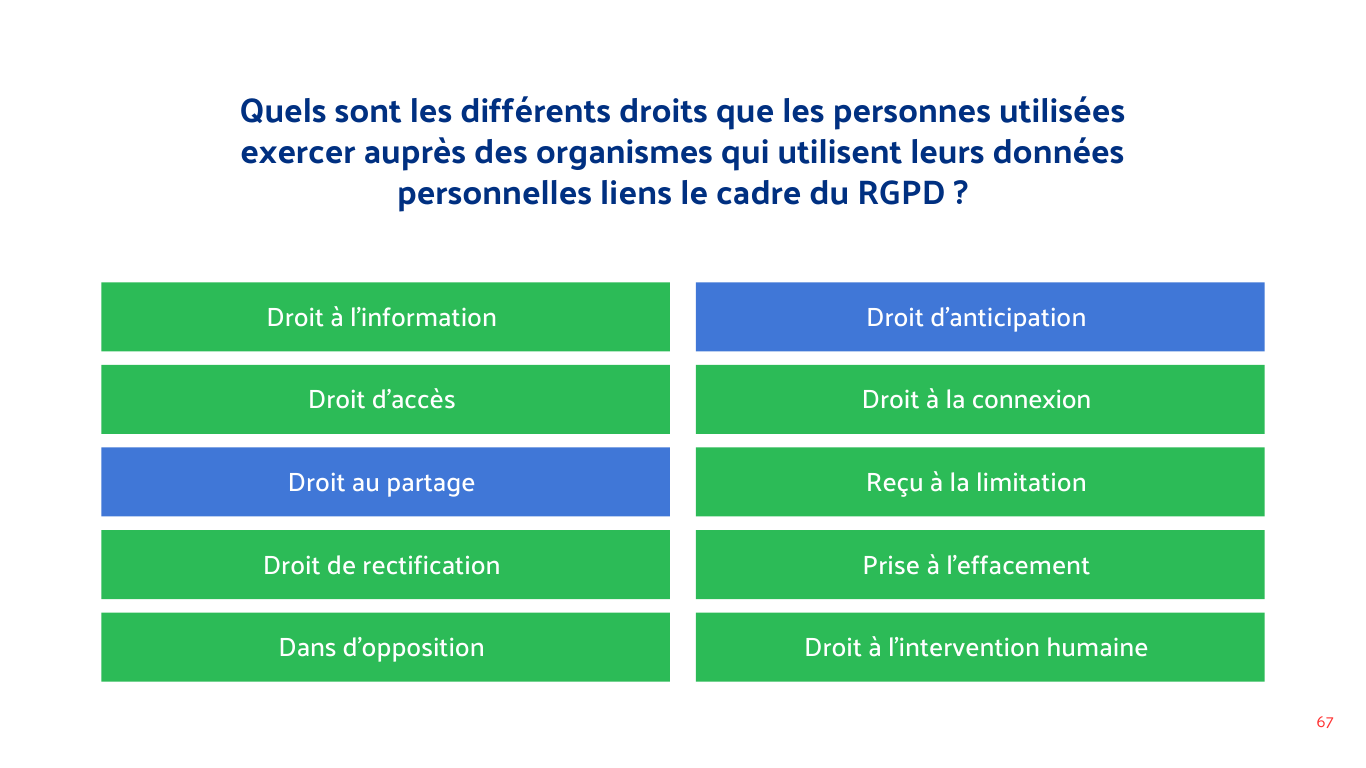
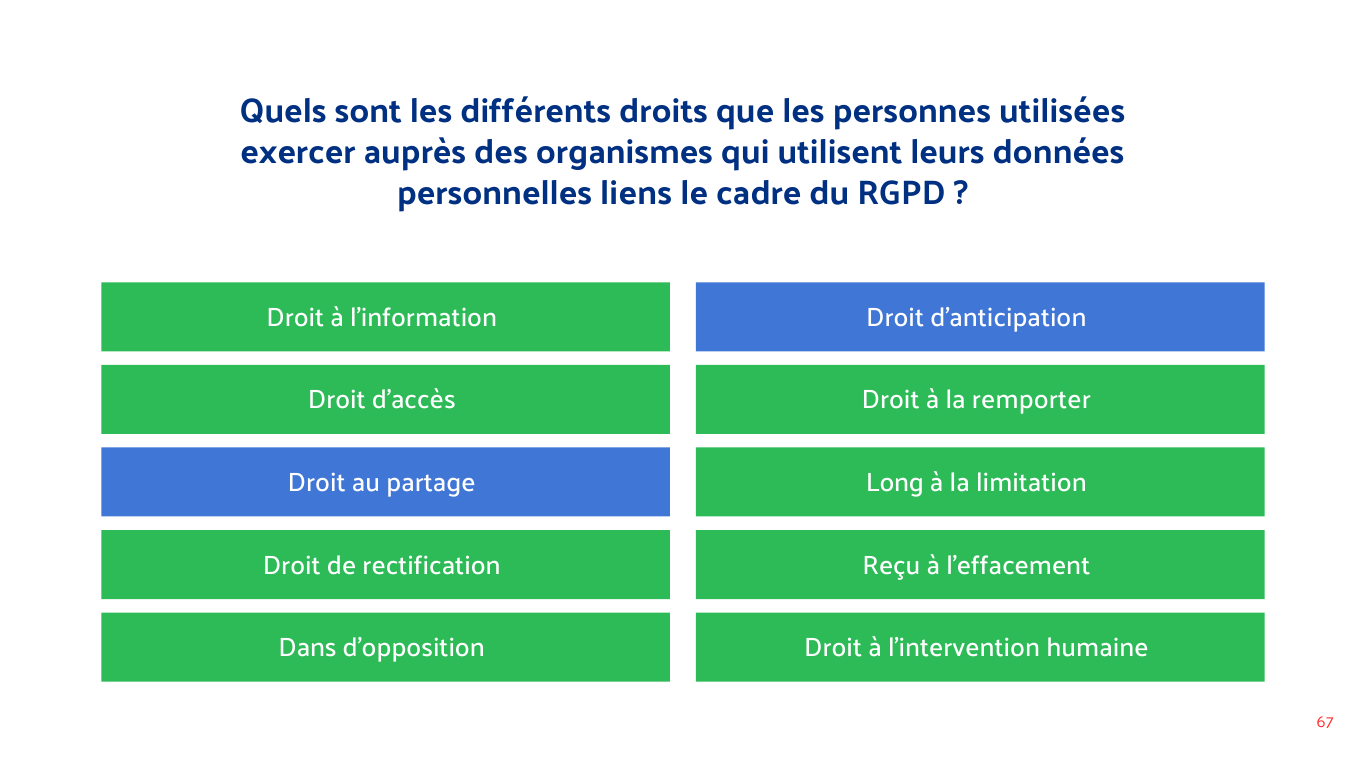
connexion: connexion -> remporter
Reçu: Reçu -> Long
Prise: Prise -> Reçu
